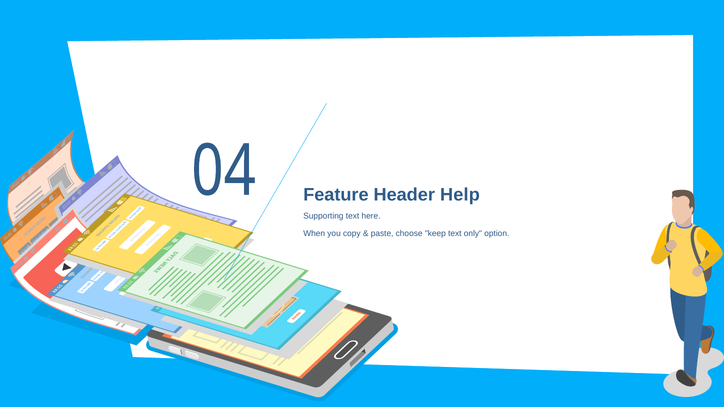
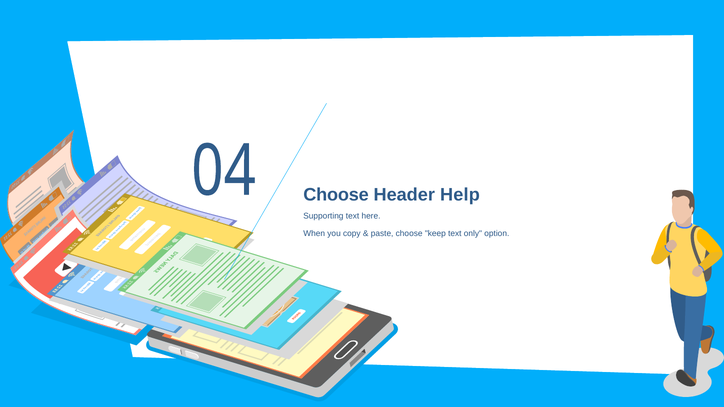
Feature at (336, 195): Feature -> Choose
